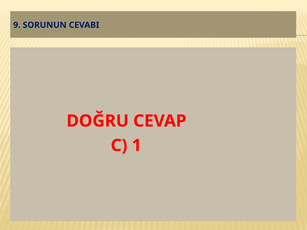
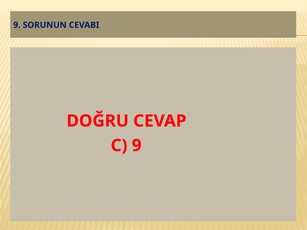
C 1: 1 -> 9
